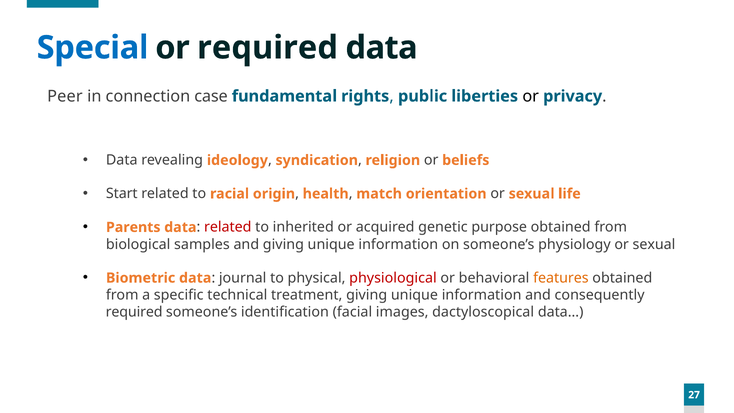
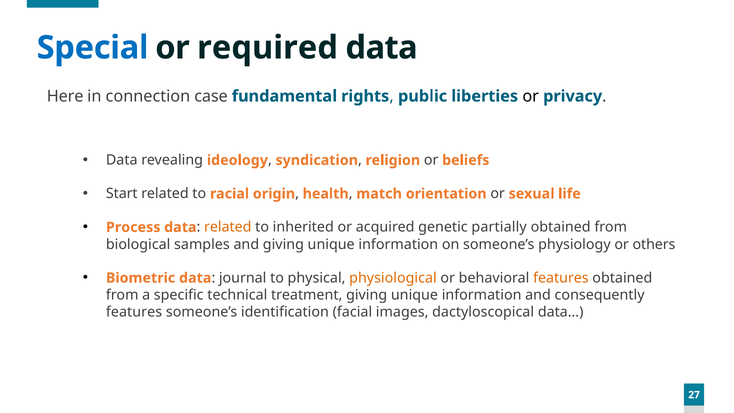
Peer: Peer -> Here
Parents: Parents -> Process
related at (228, 227) colour: red -> orange
purpose: purpose -> partially
physiology or sexual: sexual -> others
physiological colour: red -> orange
required at (134, 312): required -> features
